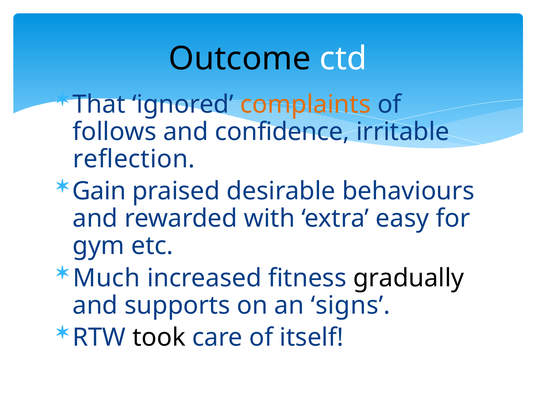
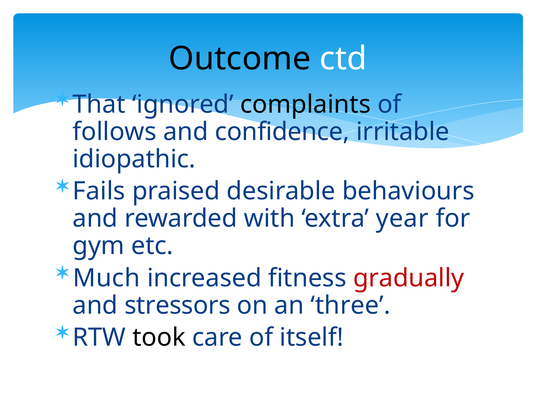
complaints colour: orange -> black
reflection: reflection -> idiopathic
Gain: Gain -> Fails
easy: easy -> year
gradually colour: black -> red
supports: supports -> stressors
signs: signs -> three
